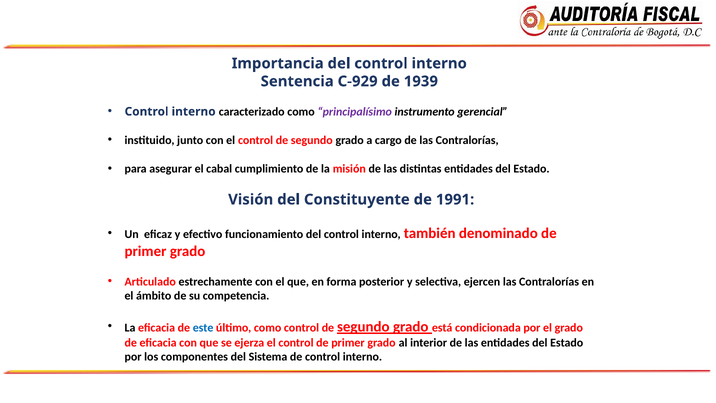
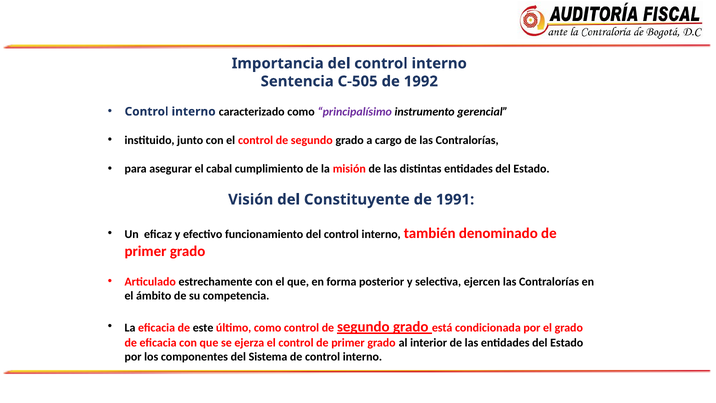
C-929: C-929 -> C-505
1939: 1939 -> 1992
este colour: blue -> black
